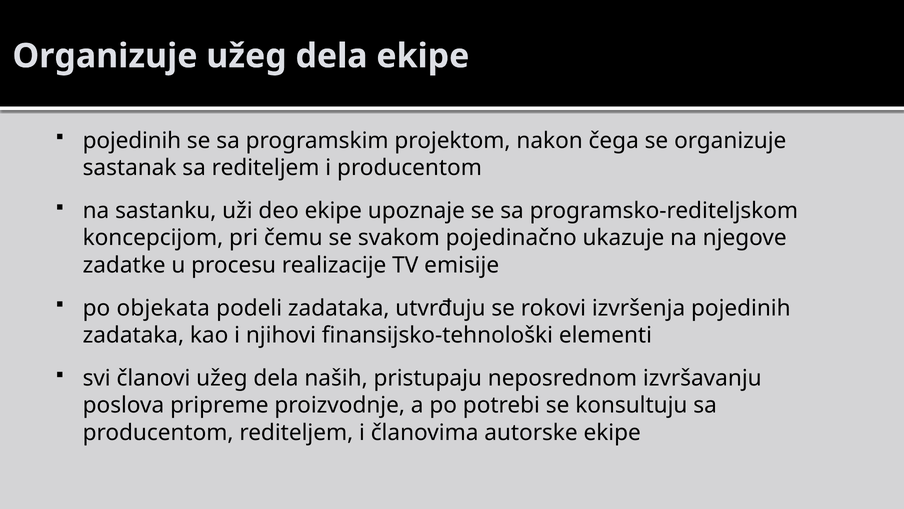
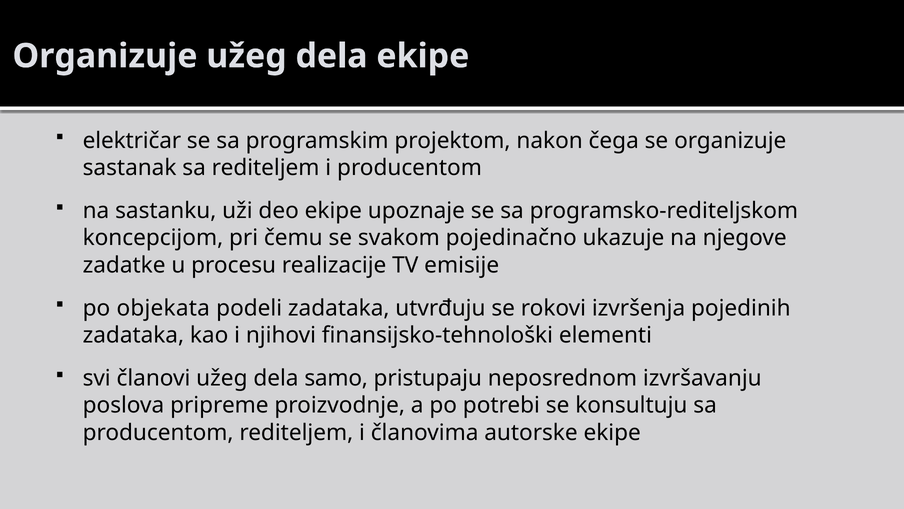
pojedinih at (132, 141): pojedinih -> električar
naših: naših -> samo
